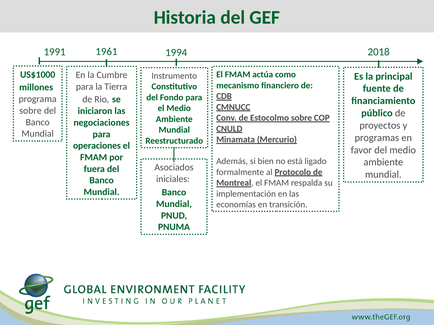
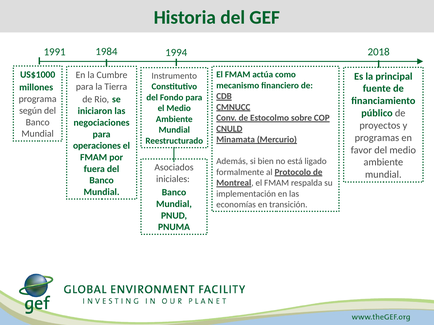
1961: 1961 -> 1984
sobre at (30, 111): sobre -> según
